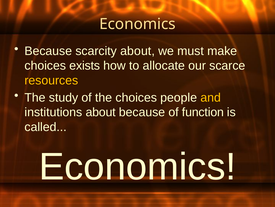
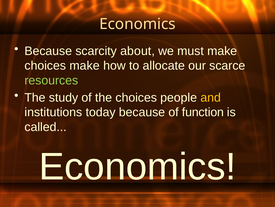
choices exists: exists -> make
resources colour: yellow -> light green
institutions about: about -> today
